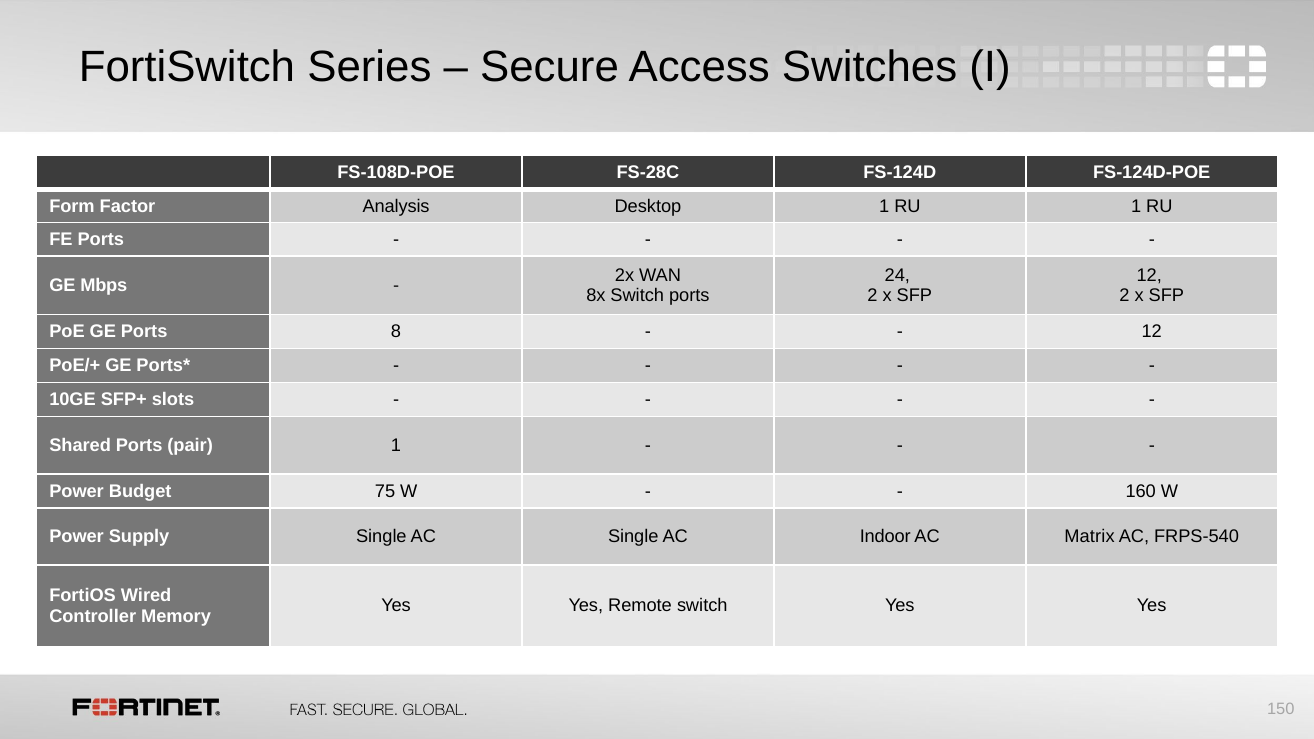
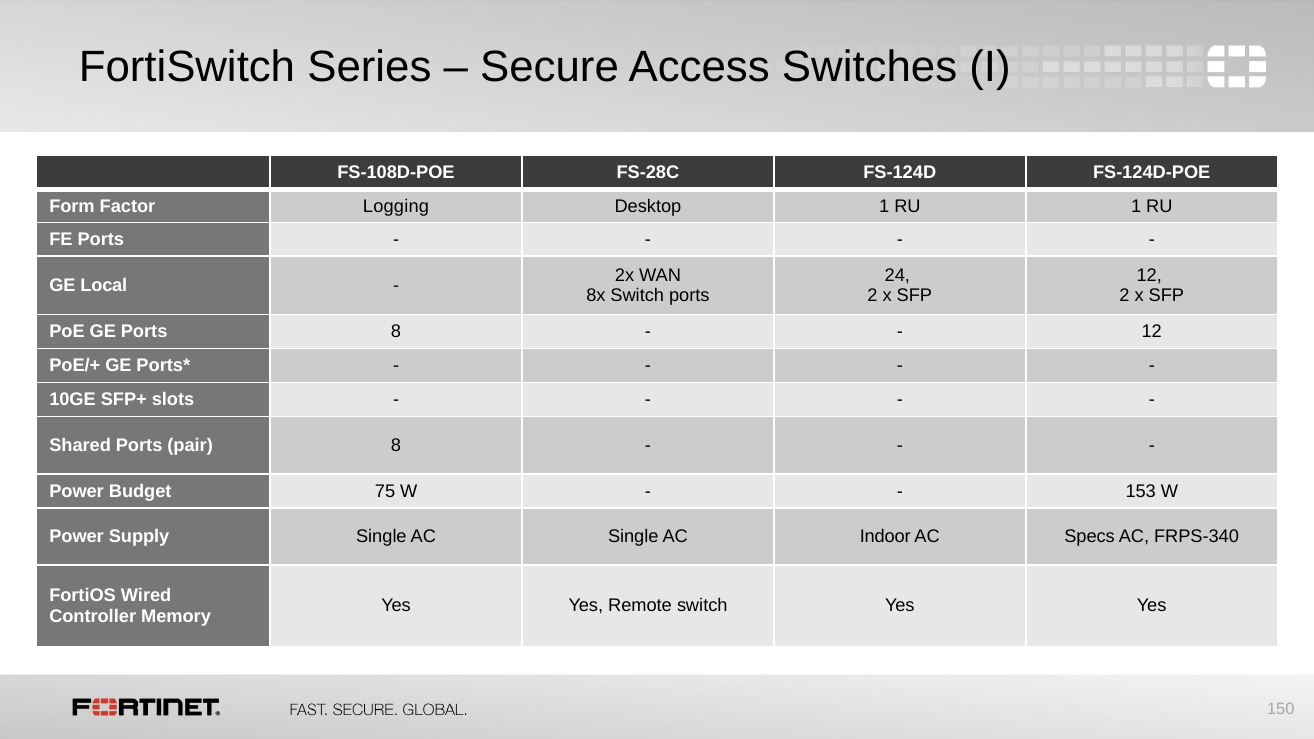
Analysis: Analysis -> Logging
Mbps: Mbps -> Local
pair 1: 1 -> 8
160: 160 -> 153
Matrix: Matrix -> Specs
FRPS-540: FRPS-540 -> FRPS-340
